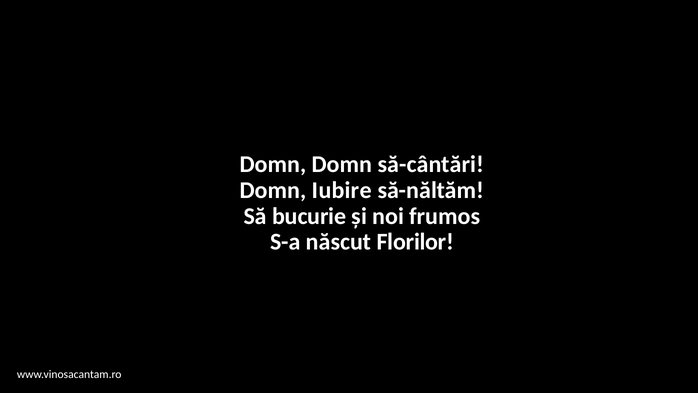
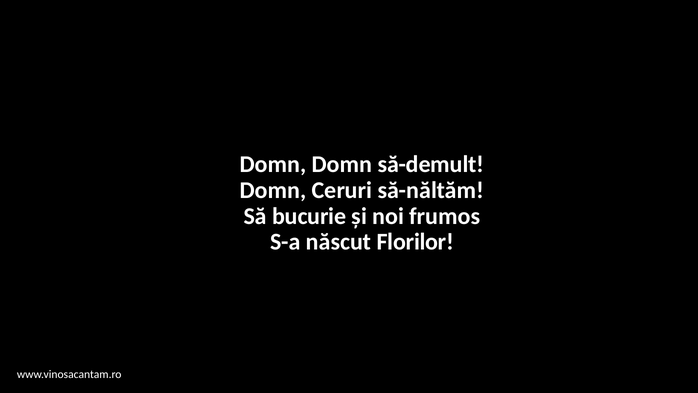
să-cântări: să-cântări -> să-demult
Iubire: Iubire -> Ceruri
